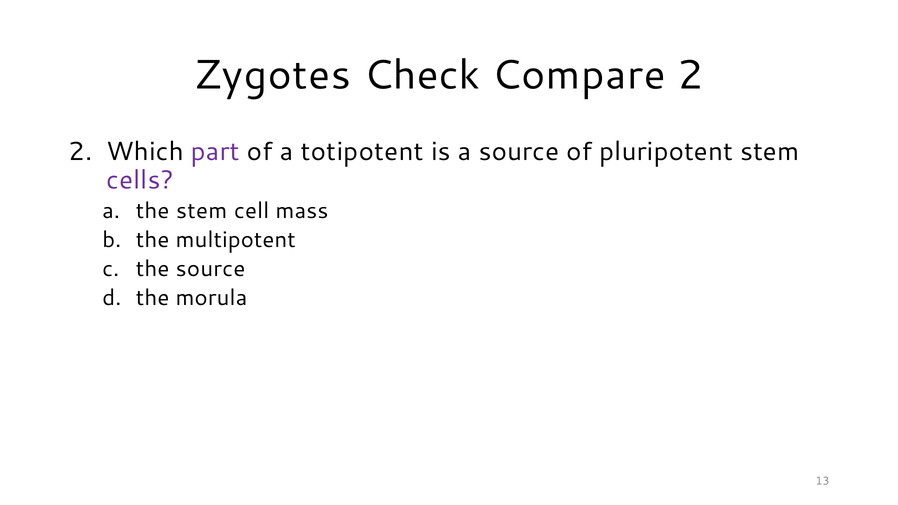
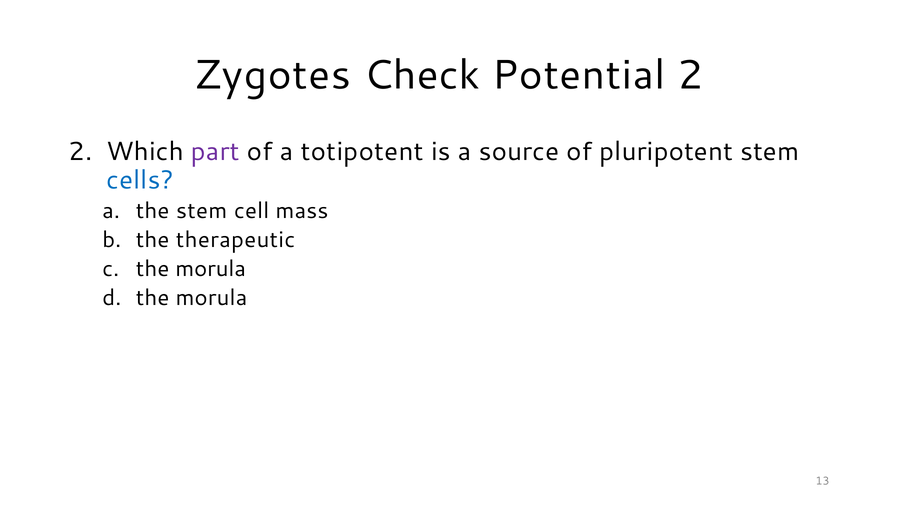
Compare: Compare -> Potential
cells colour: purple -> blue
multipotent: multipotent -> therapeutic
source at (210, 269): source -> morula
